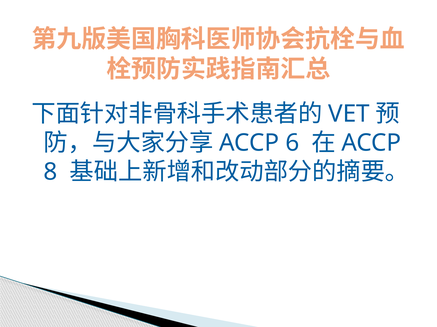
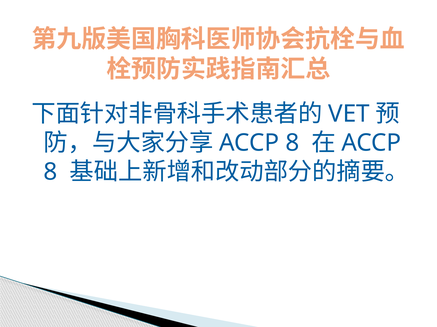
6 at (292, 143): 6 -> 8
